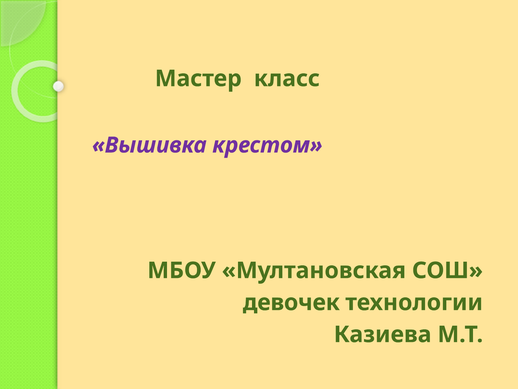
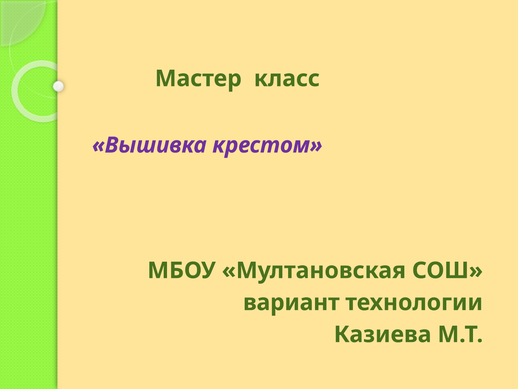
девочек: девочек -> вариант
